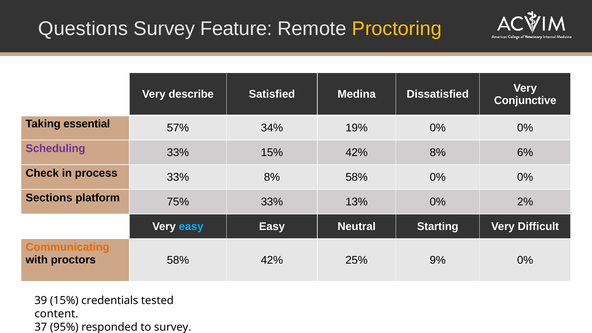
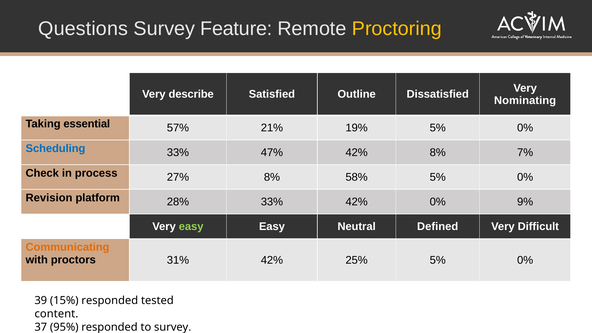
Medina: Medina -> Outline
Conjunctive: Conjunctive -> Nominating
34%: 34% -> 21%
19% 0%: 0% -> 5%
Scheduling colour: purple -> blue
33% 15%: 15% -> 47%
6%: 6% -> 7%
process 33%: 33% -> 27%
58% 0%: 0% -> 5%
Sections: Sections -> Revision
75%: 75% -> 28%
33% 13%: 13% -> 42%
2%: 2% -> 9%
easy at (191, 227) colour: light blue -> light green
Starting: Starting -> Defined
proctors 58%: 58% -> 31%
25% 9%: 9% -> 5%
15% credentials: credentials -> responded
